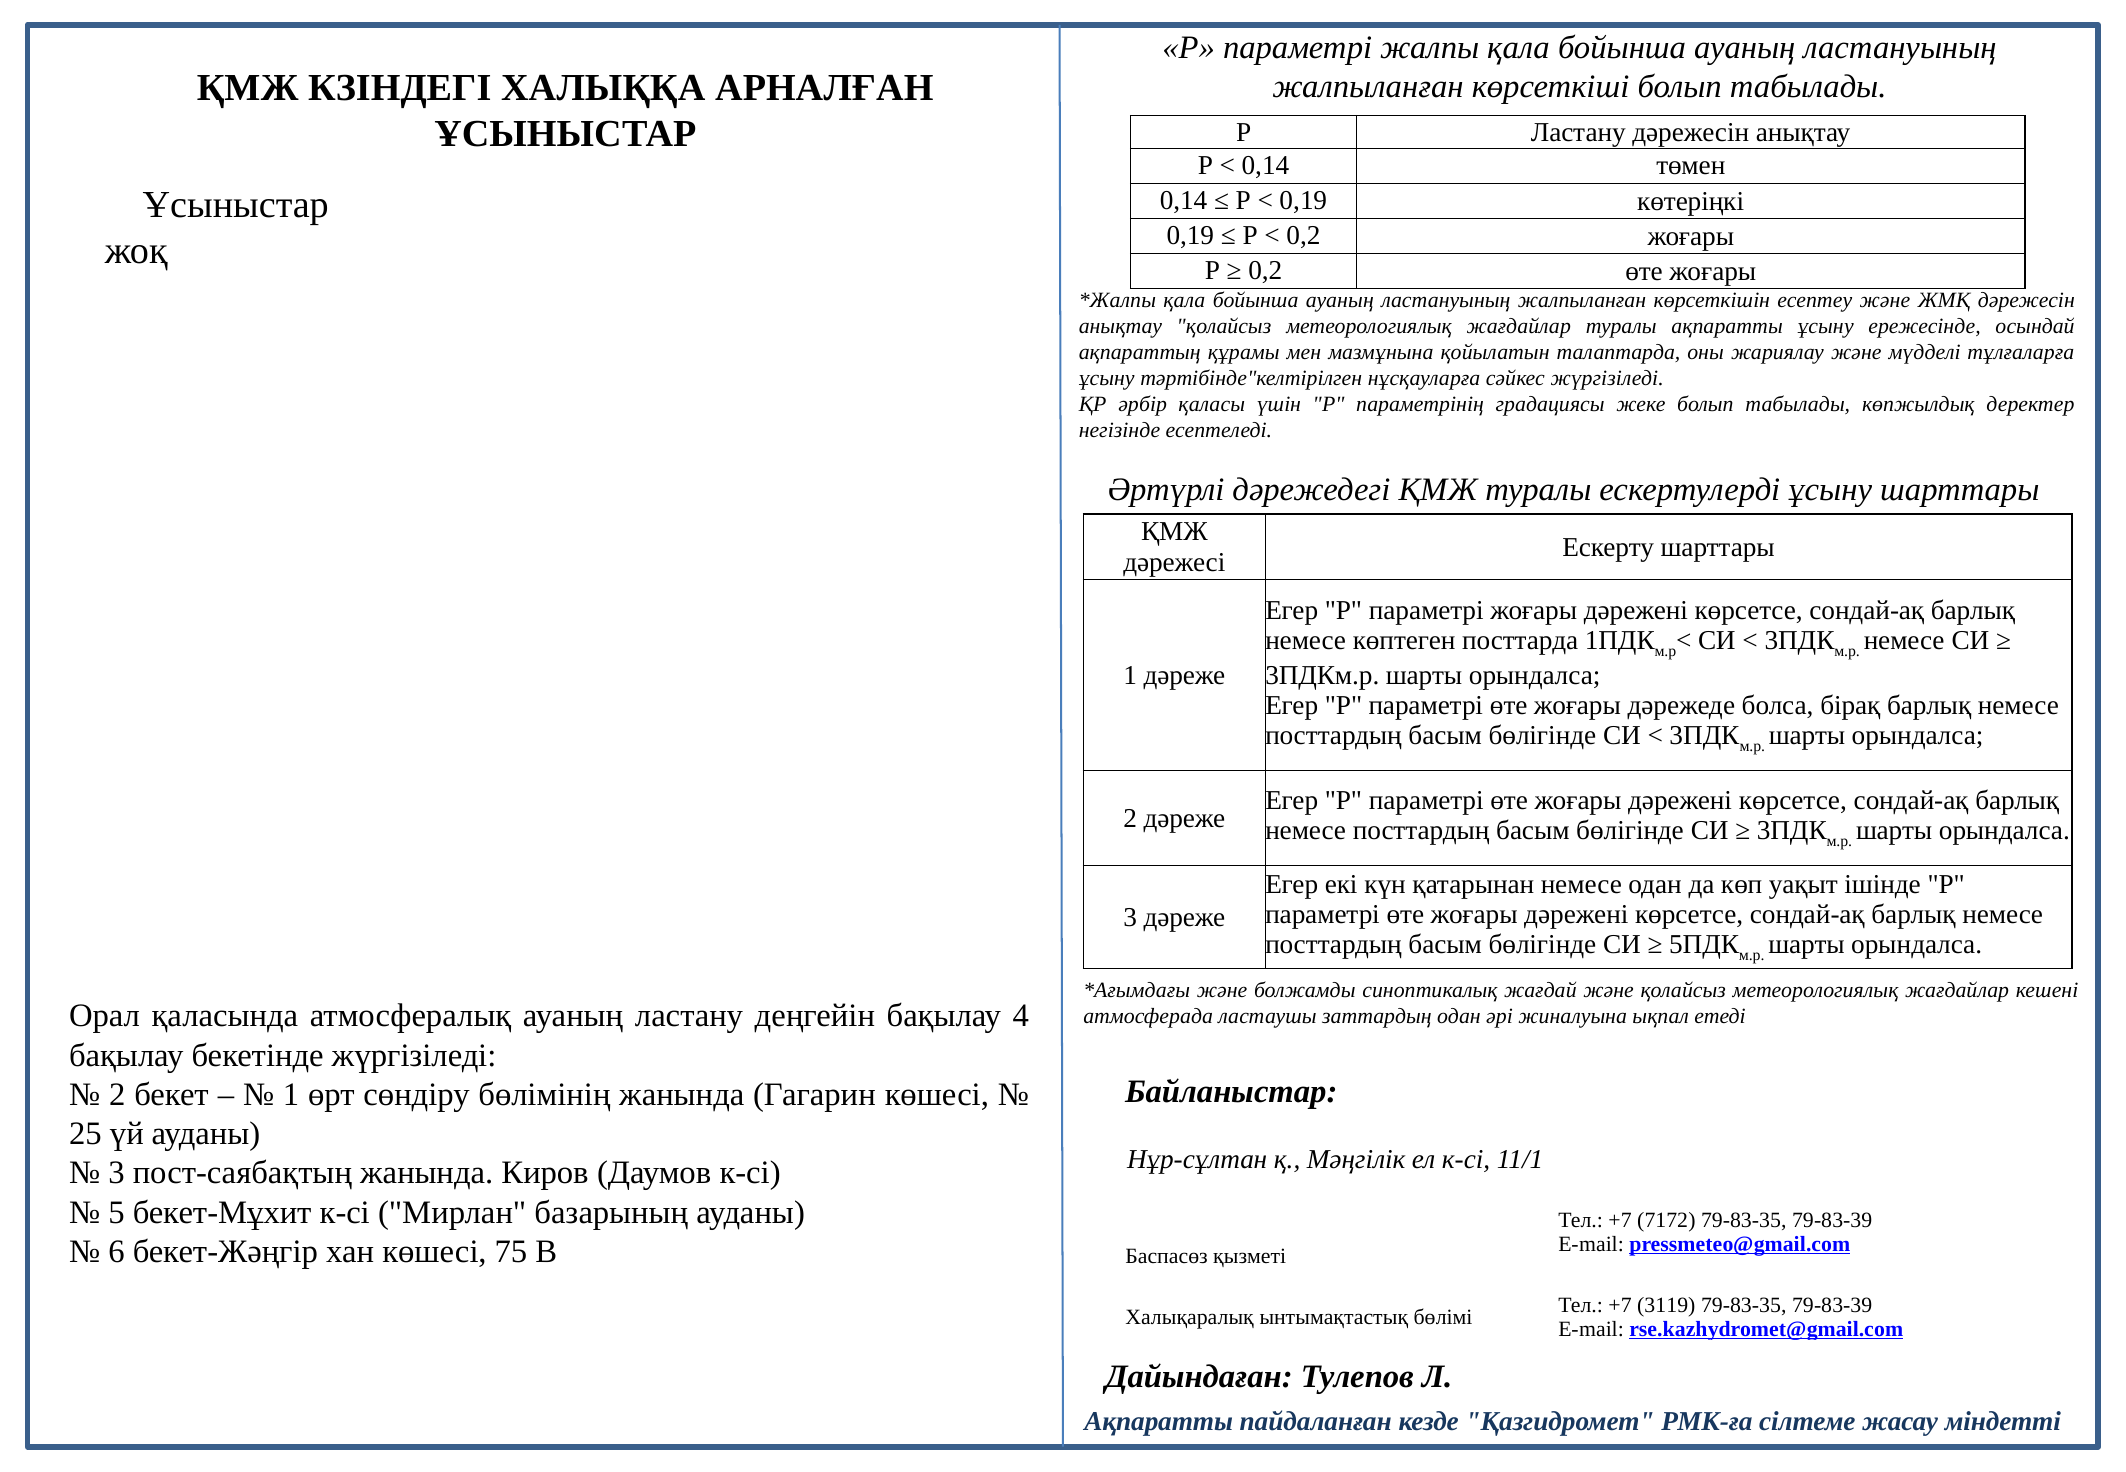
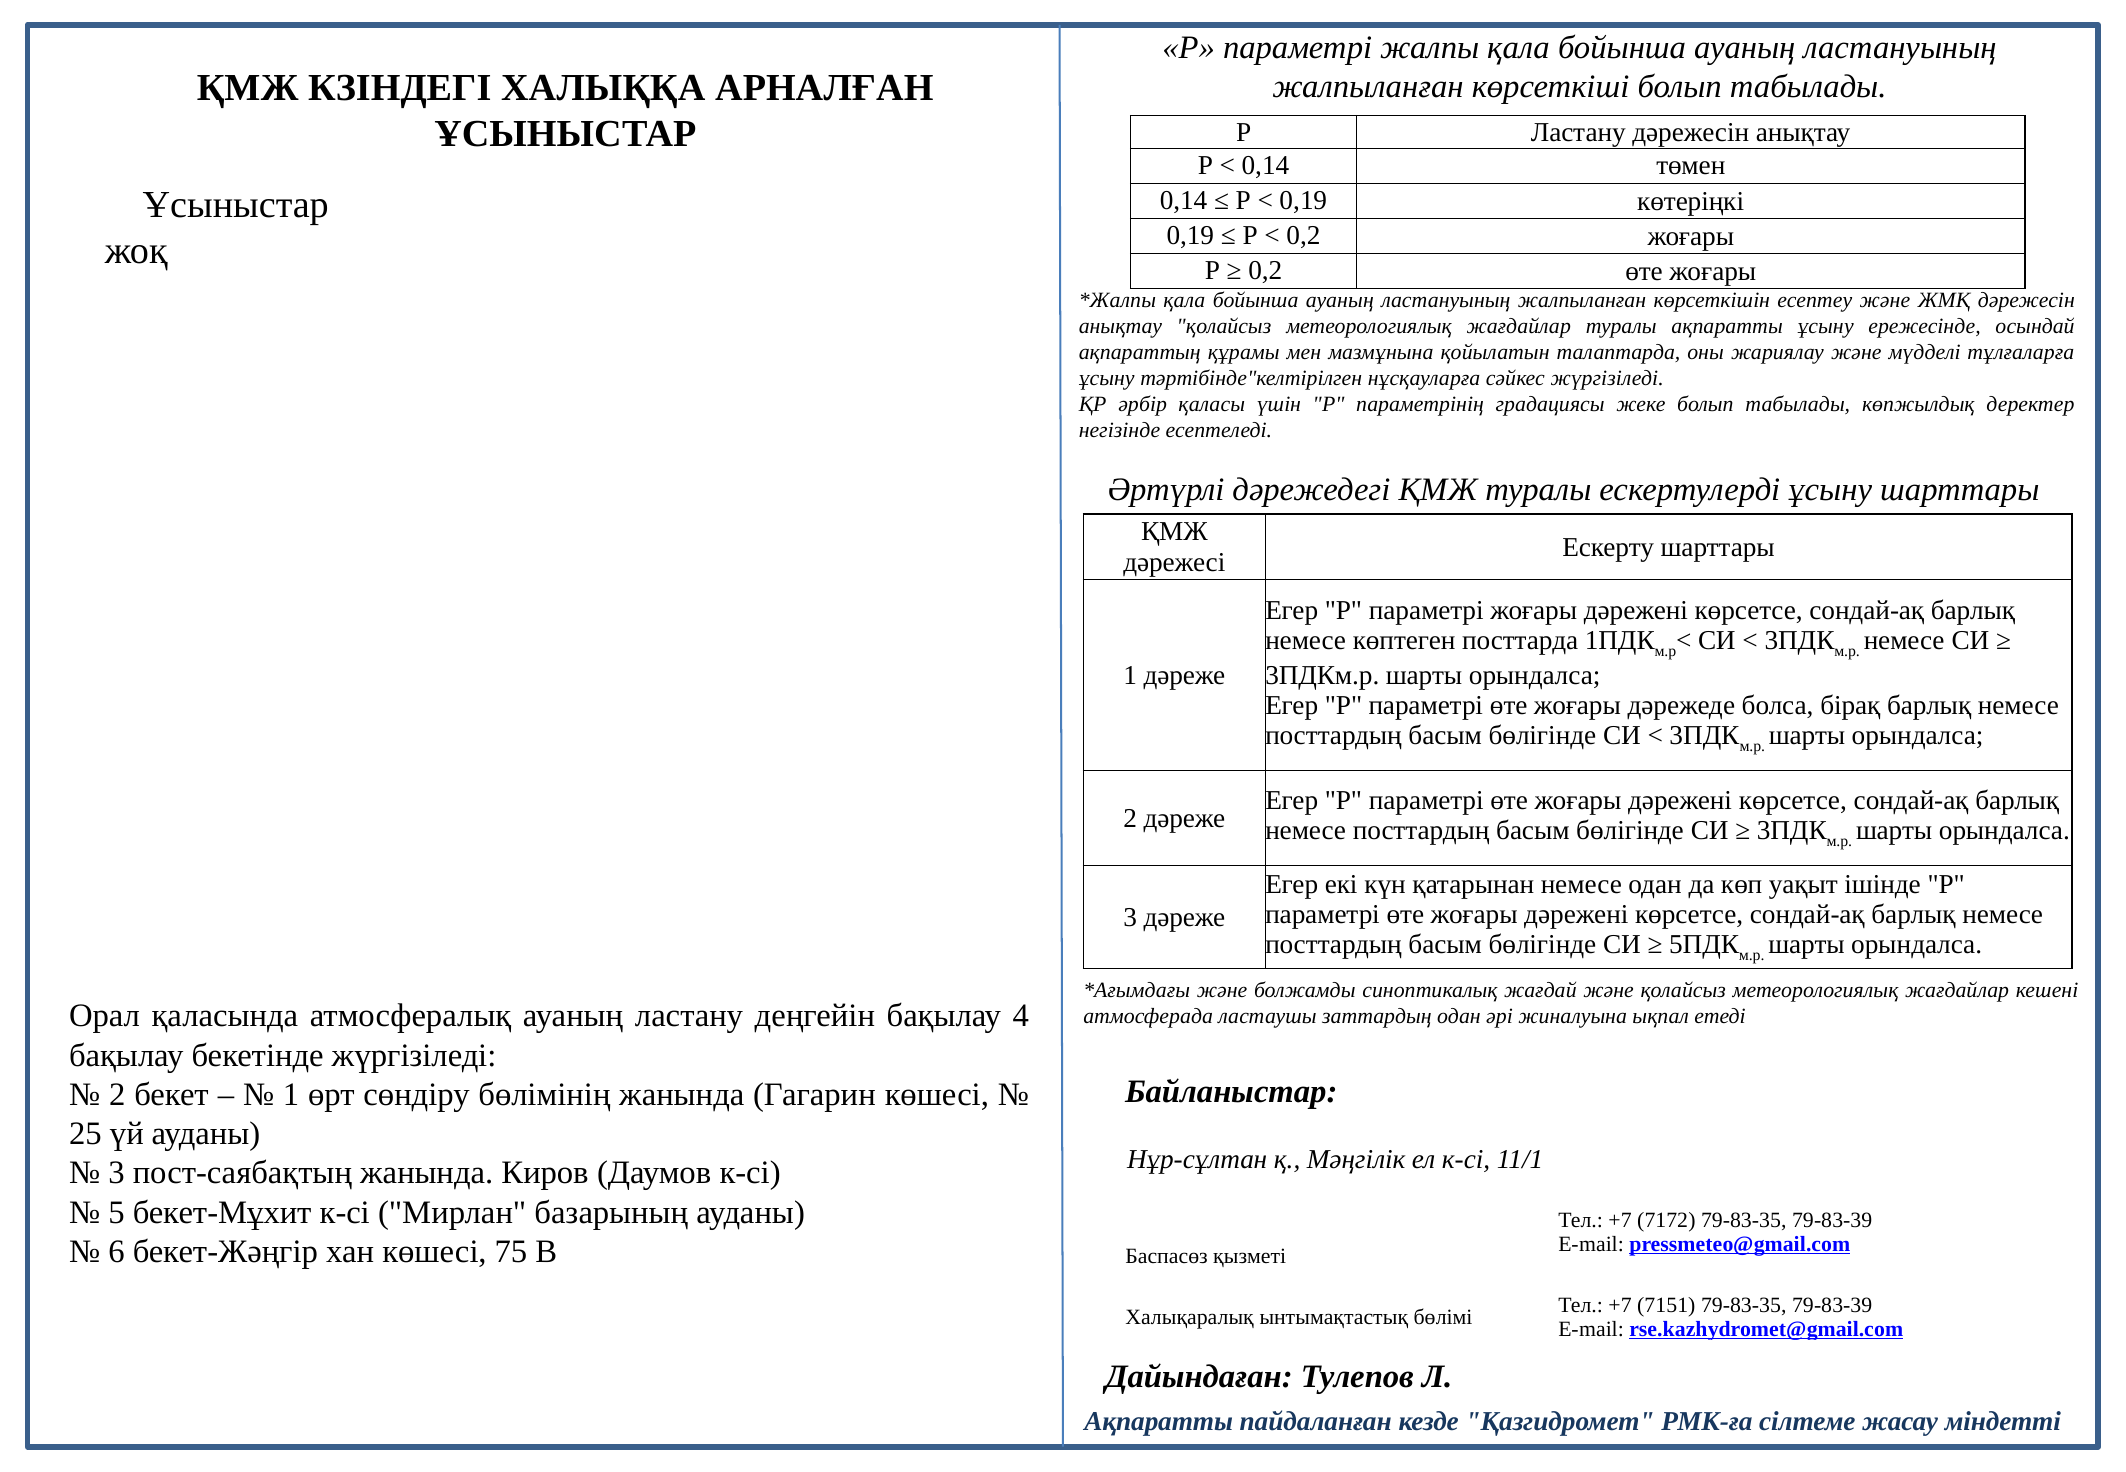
3119: 3119 -> 7151
